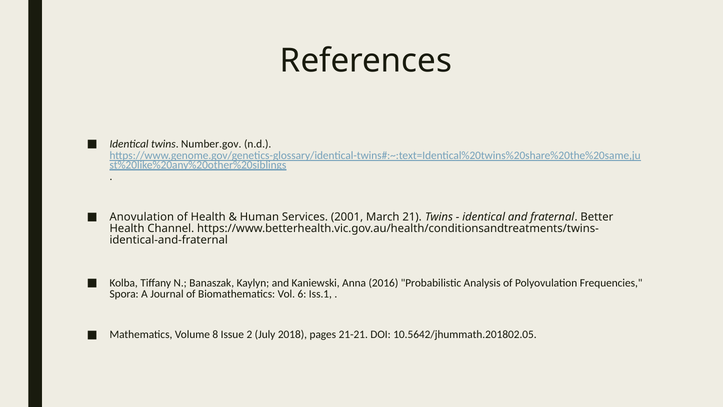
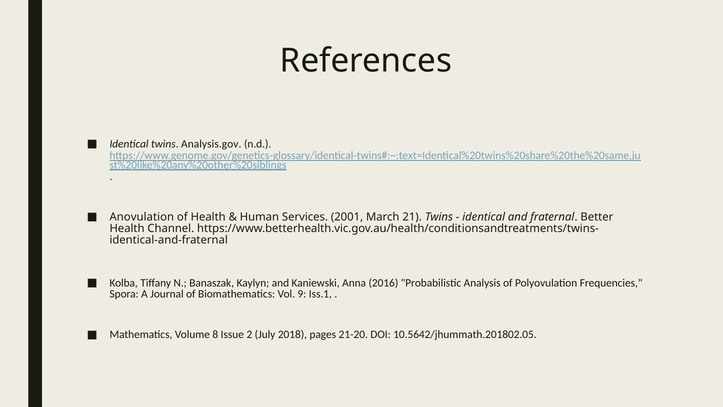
Number.gov: Number.gov -> Analysis.gov
6: 6 -> 9
21-21: 21-21 -> 21-20
